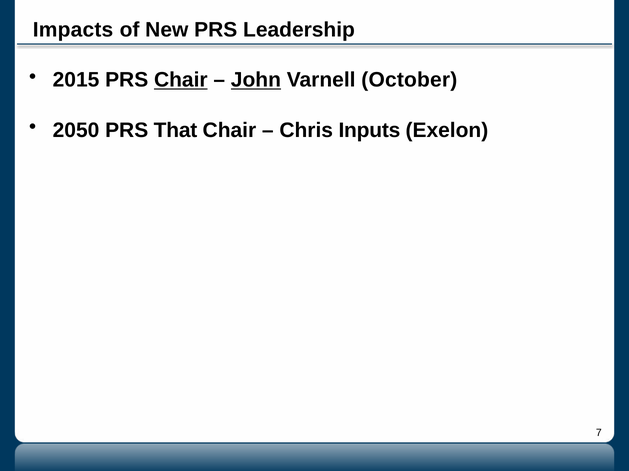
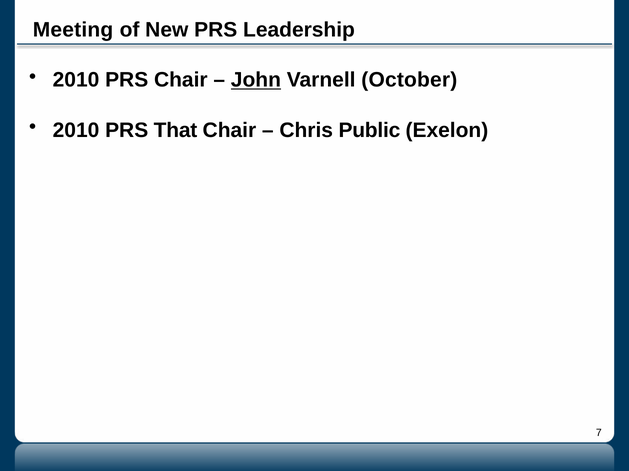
Impacts: Impacts -> Meeting
2015 at (76, 80): 2015 -> 2010
Chair at (181, 80) underline: present -> none
2050 at (76, 130): 2050 -> 2010
Inputs: Inputs -> Public
